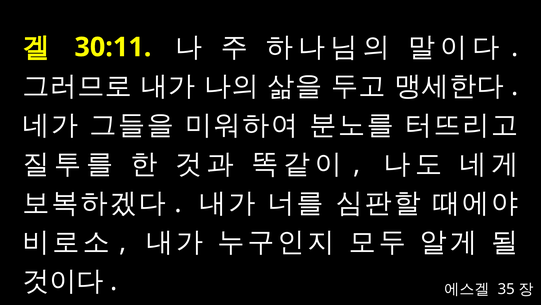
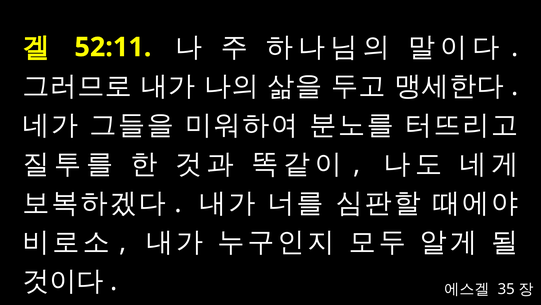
30:11: 30:11 -> 52:11
